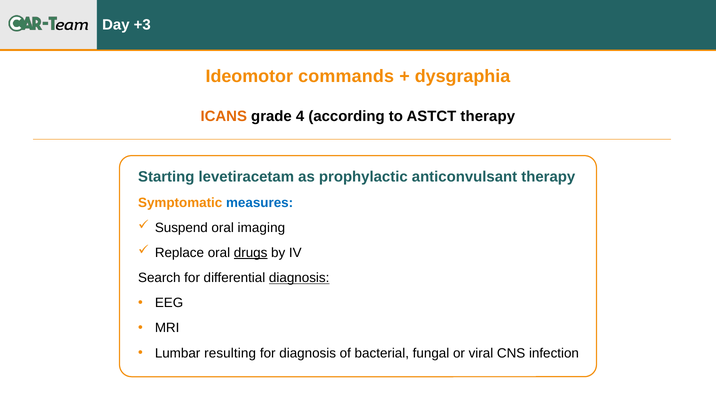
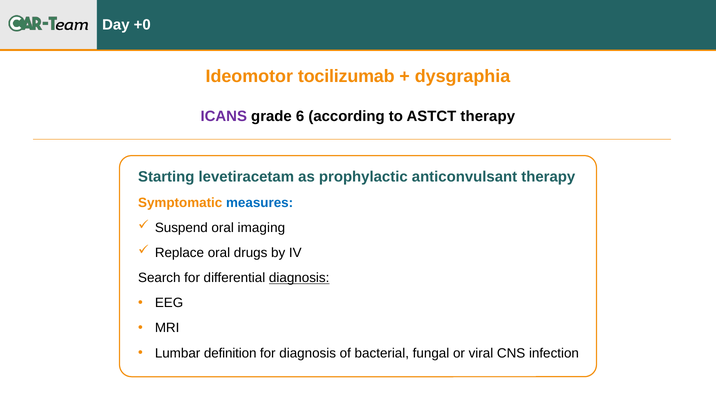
+3: +3 -> +0
commands: commands -> tocilizumab
ICANS colour: orange -> purple
4: 4 -> 6
drugs underline: present -> none
resulting: resulting -> definition
